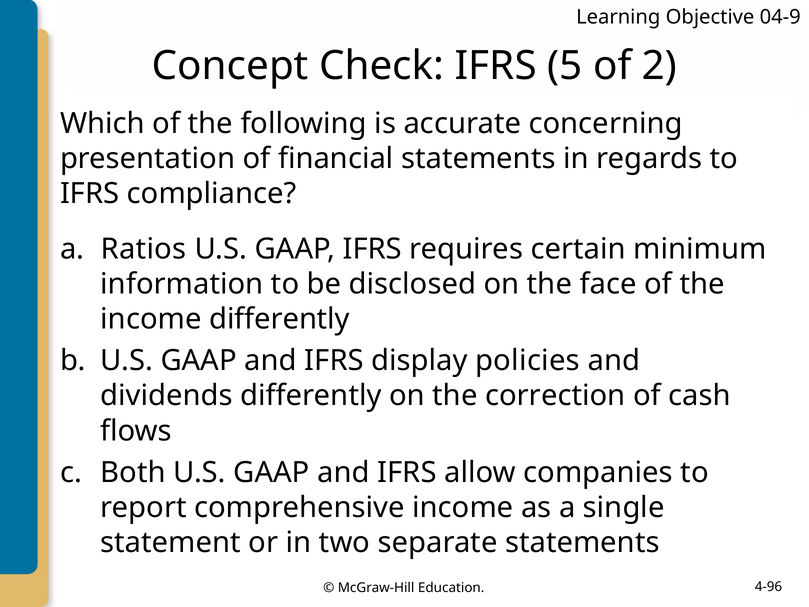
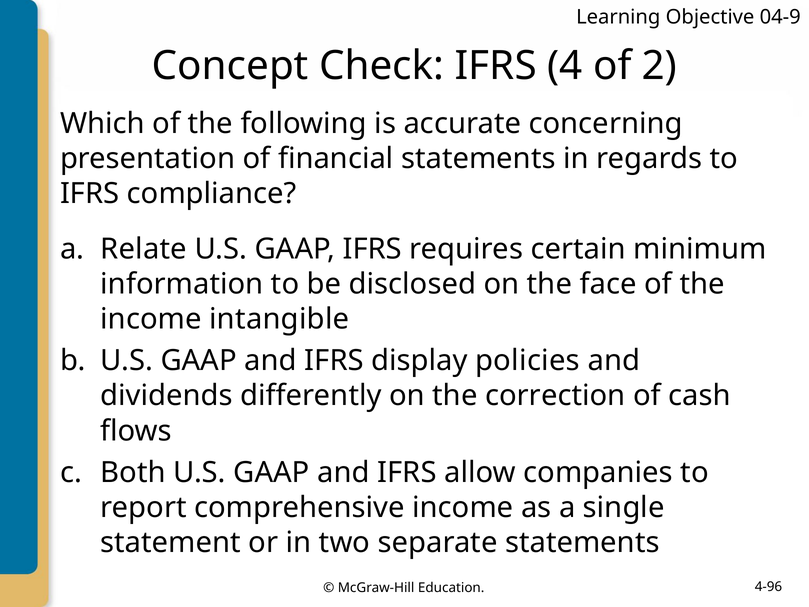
5: 5 -> 4
Ratios: Ratios -> Relate
income differently: differently -> intangible
